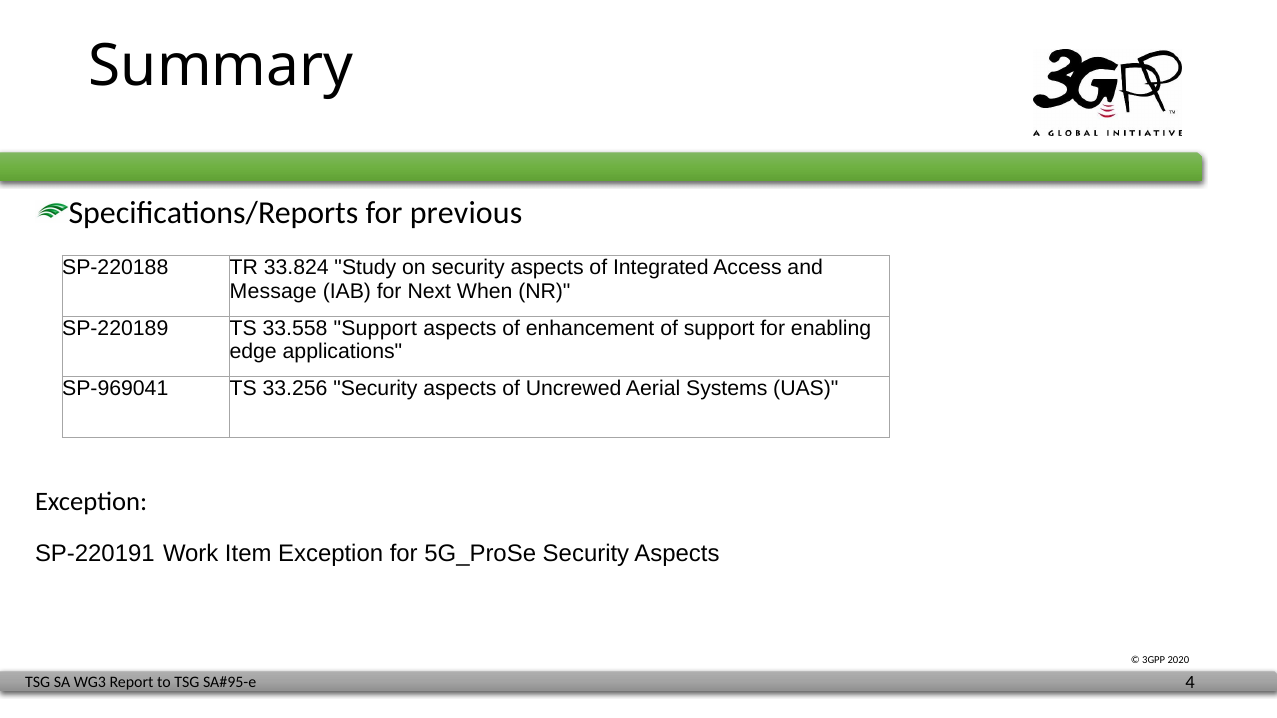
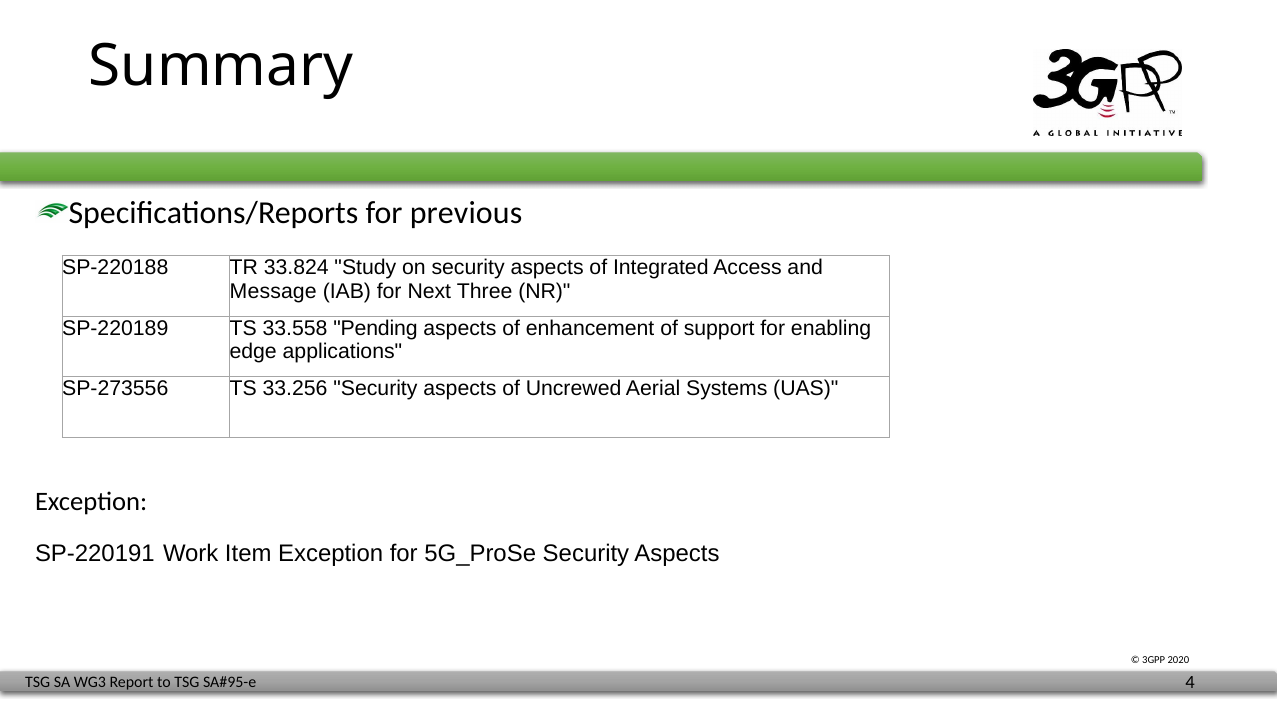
When: When -> Three
33.558 Support: Support -> Pending
SP-969041: SP-969041 -> SP-273556
